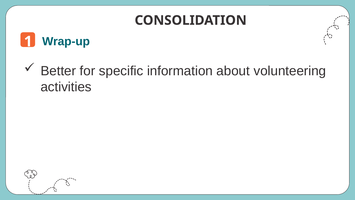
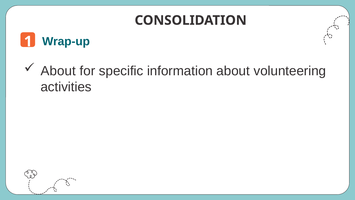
Better at (58, 71): Better -> About
